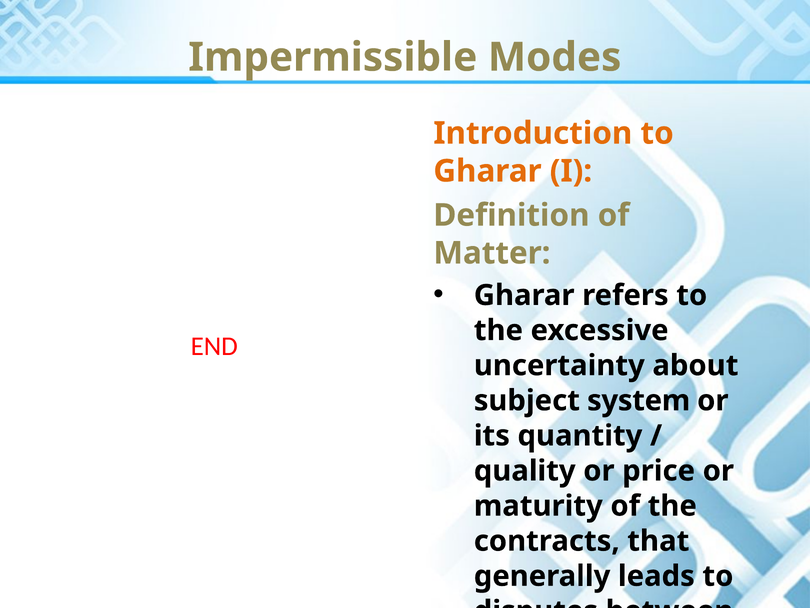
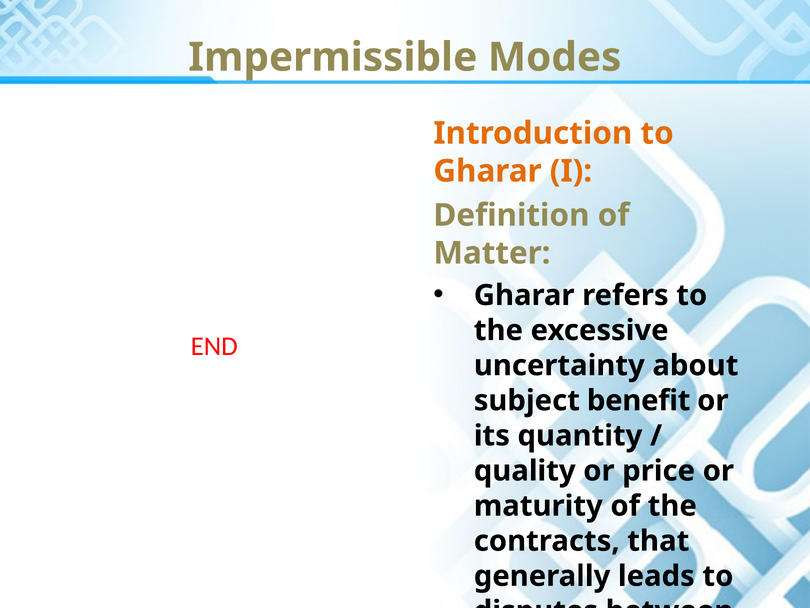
system: system -> benefit
